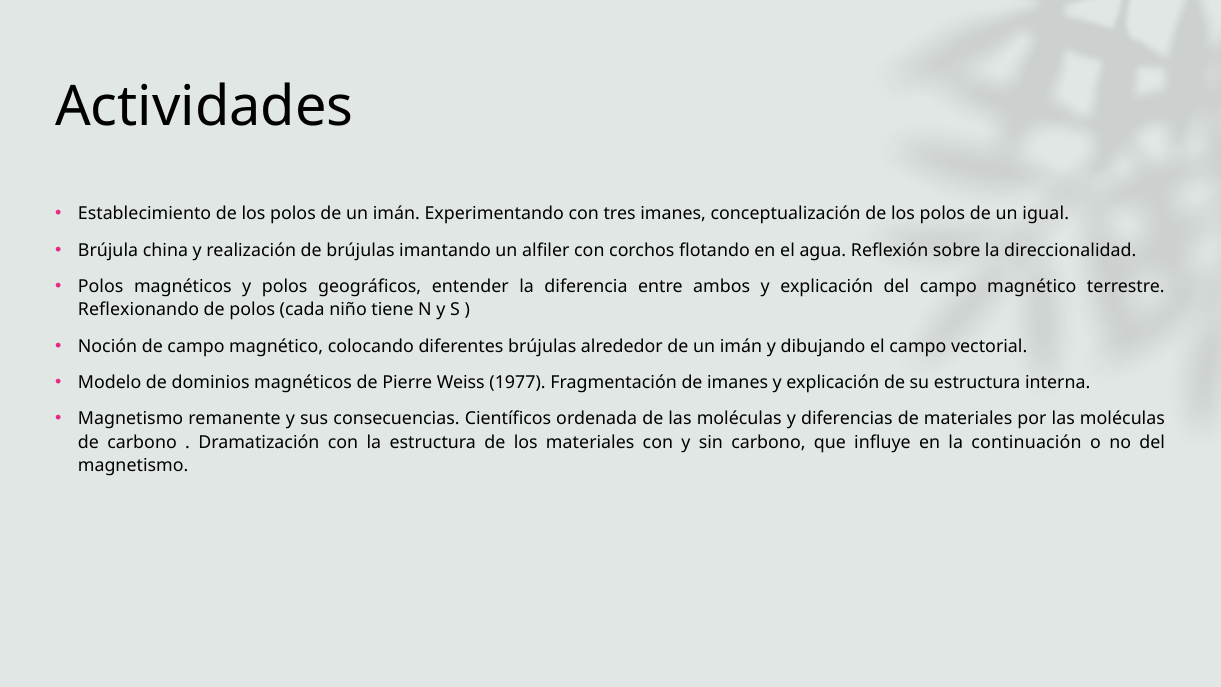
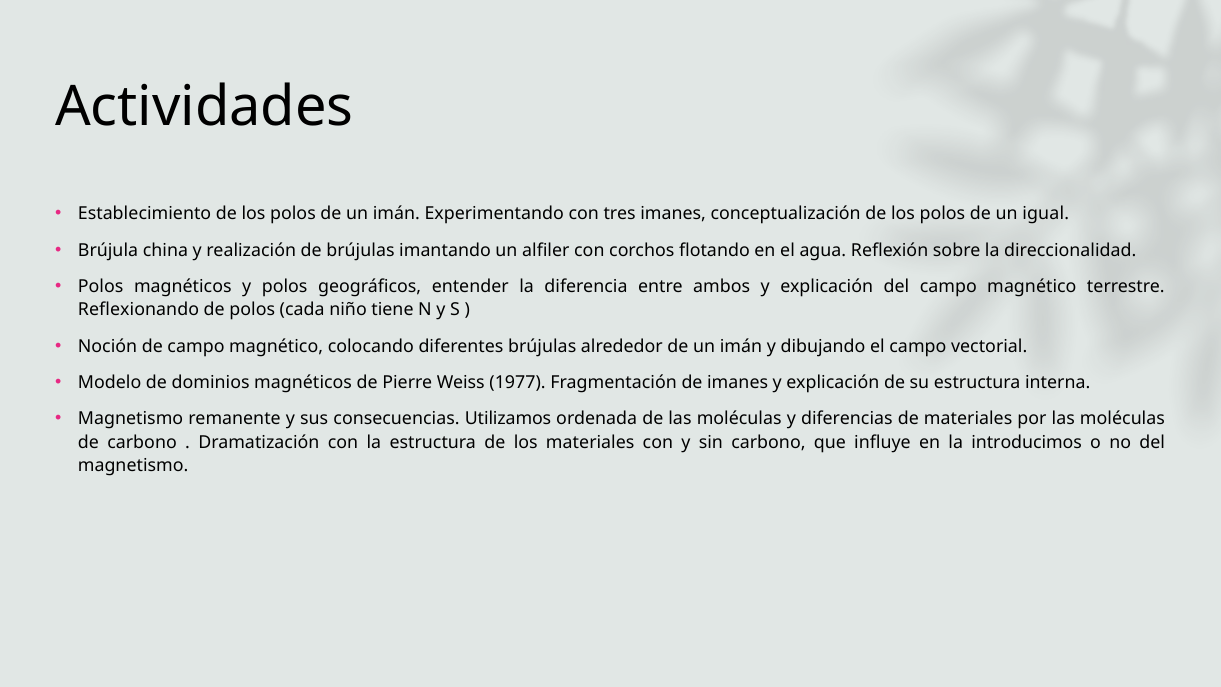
Científicos: Científicos -> Utilizamos
continuación: continuación -> introducimos
